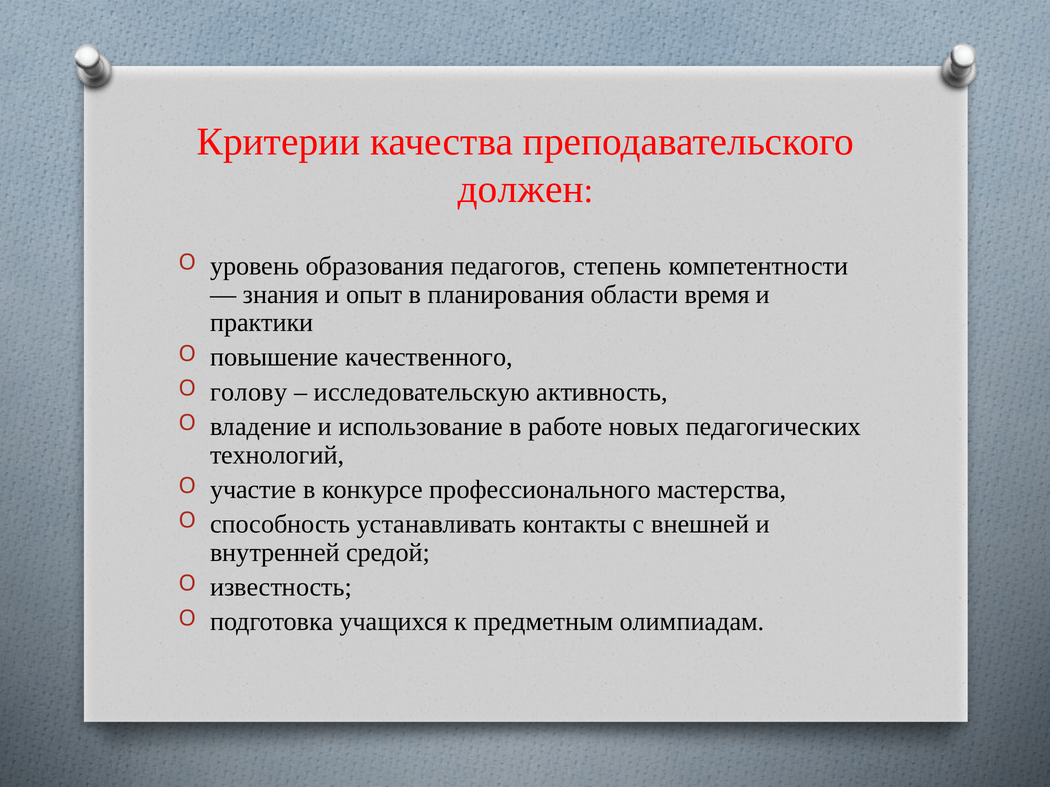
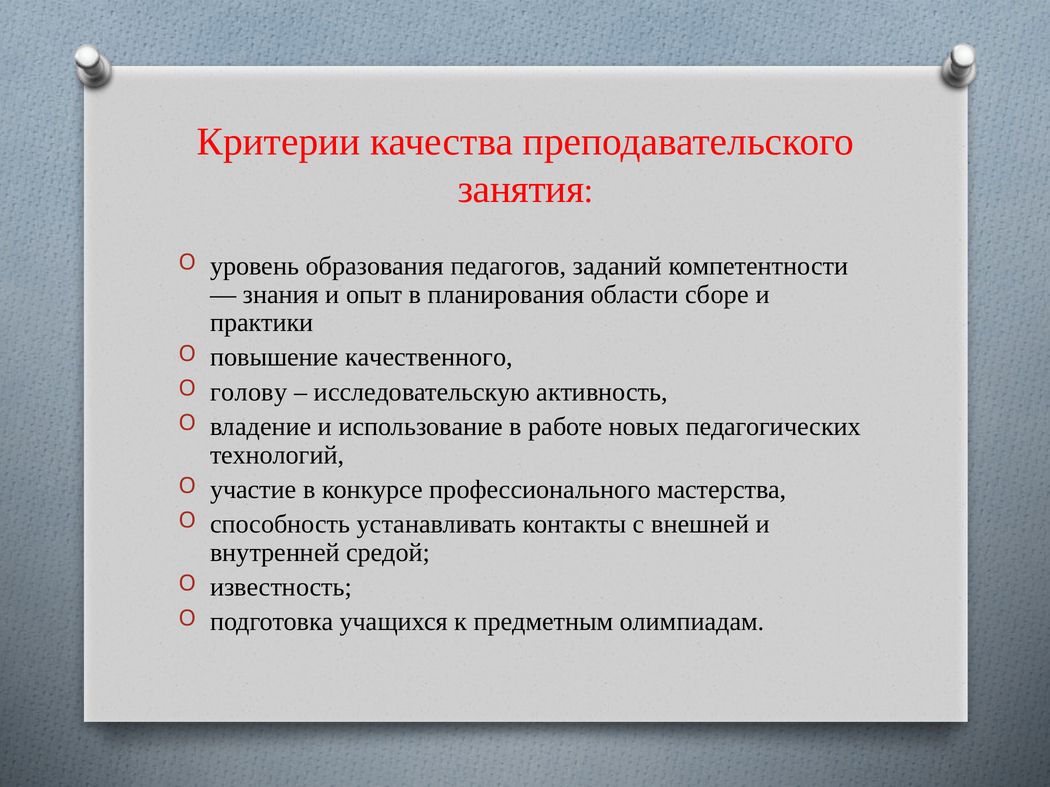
должен: должен -> занятия
степень: степень -> заданий
время: время -> сборе
